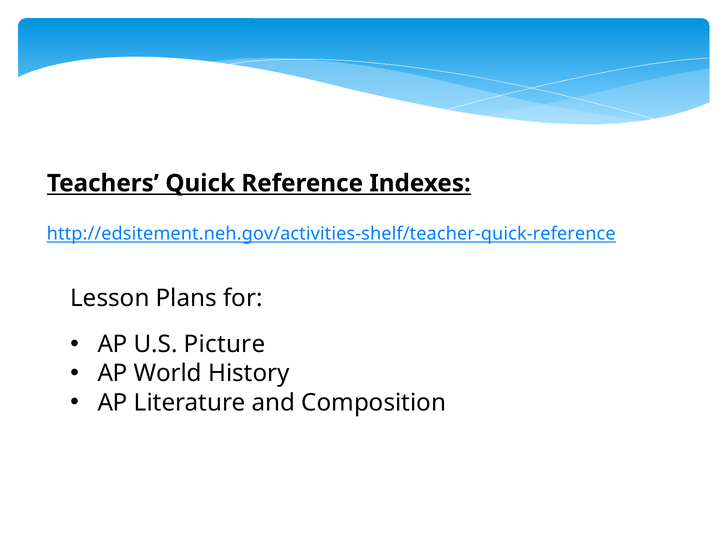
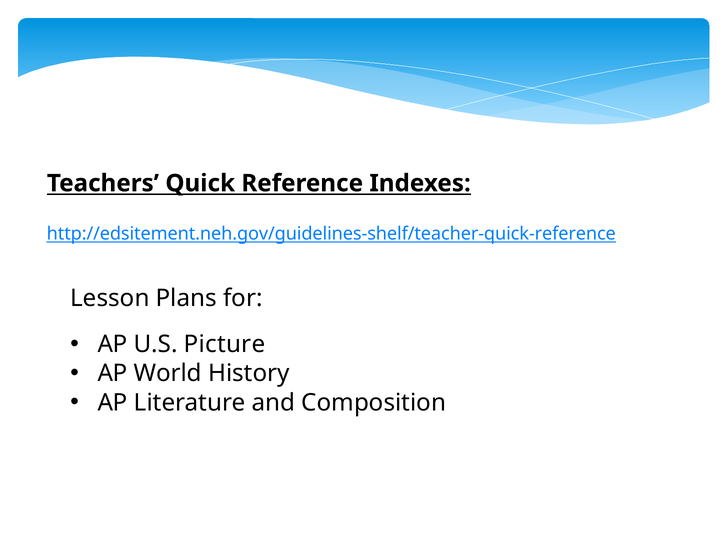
http://edsitement.neh.gov/activities-shelf/teacher-quick-reference: http://edsitement.neh.gov/activities-shelf/teacher-quick-reference -> http://edsitement.neh.gov/guidelines-shelf/teacher-quick-reference
